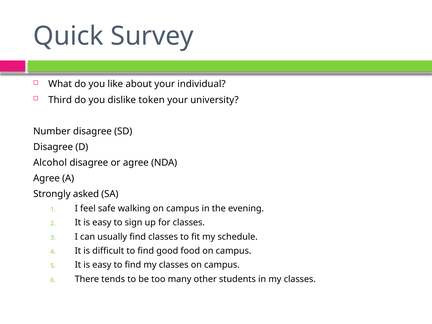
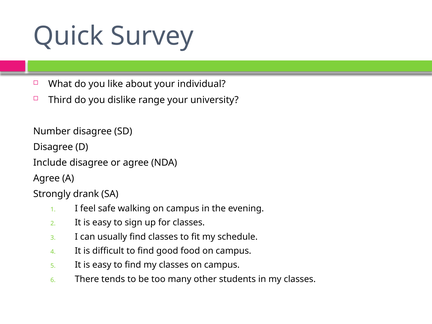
token: token -> range
Alcohol: Alcohol -> Include
asked: asked -> drank
